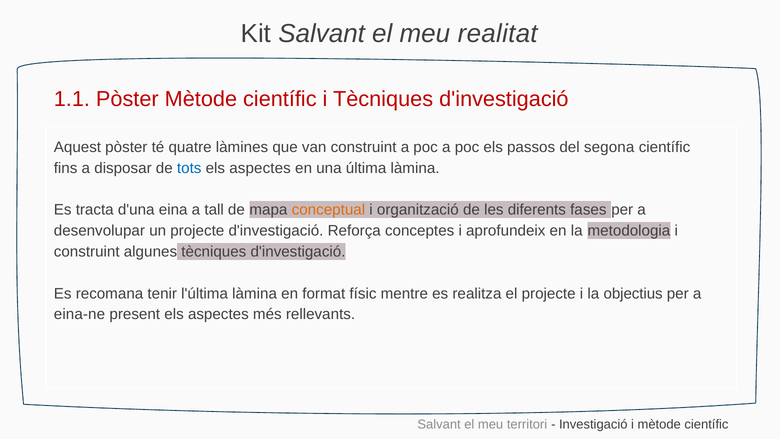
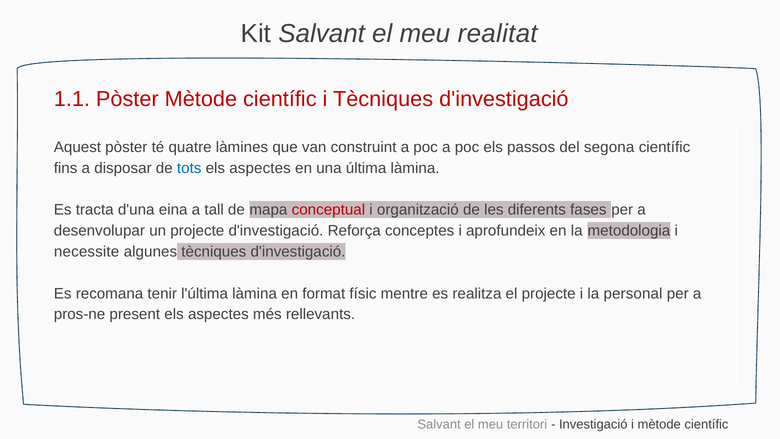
conceptual colour: orange -> red
construint at (87, 252): construint -> necessite
objectius: objectius -> personal
eina-ne: eina-ne -> pros-ne
